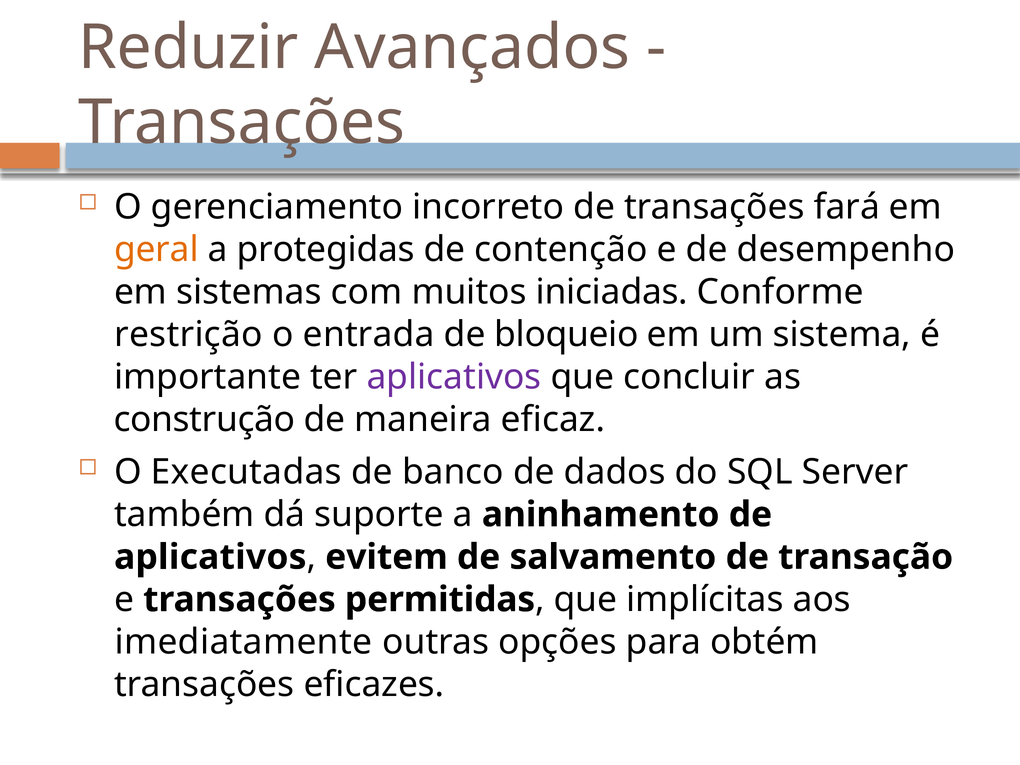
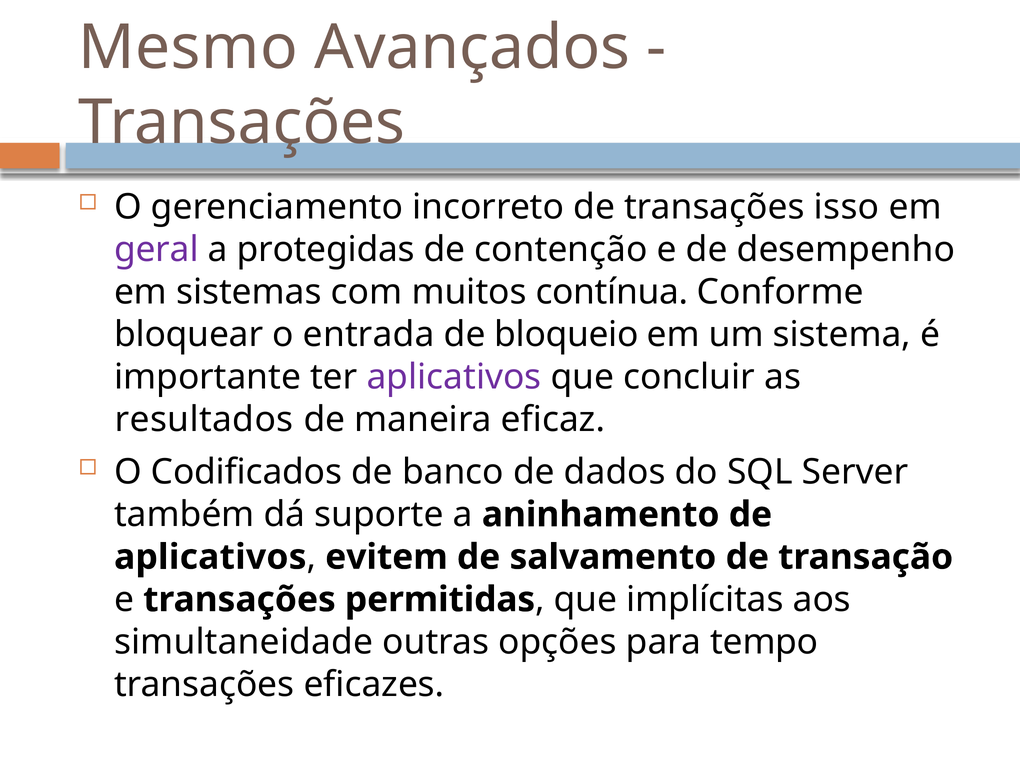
Reduzir: Reduzir -> Mesmo
fará: fará -> isso
geral colour: orange -> purple
iniciadas: iniciadas -> contínua
restrição: restrição -> bloquear
construção: construção -> resultados
Executadas: Executadas -> Codificados
imediatamente: imediatamente -> simultaneidade
obtém: obtém -> tempo
